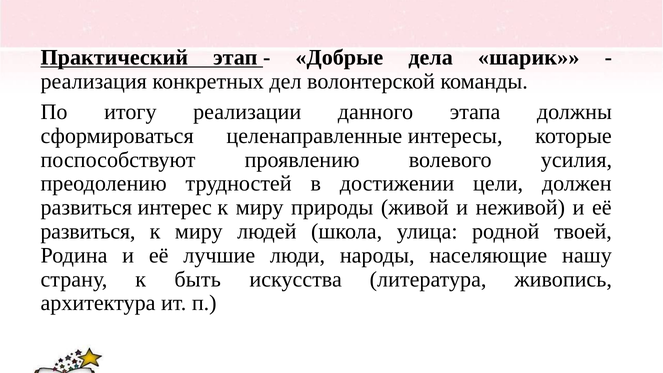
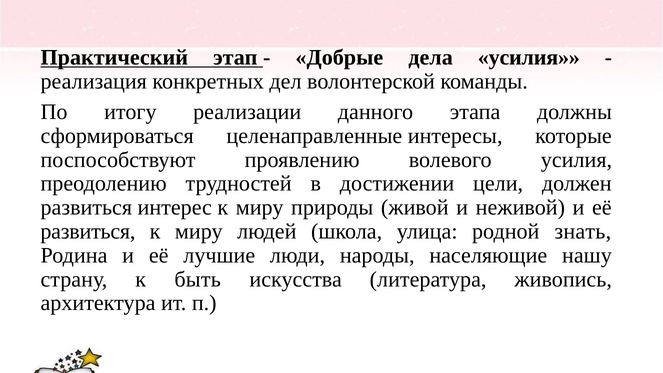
дела шарик: шарик -> усилия
твоей: твоей -> знать
